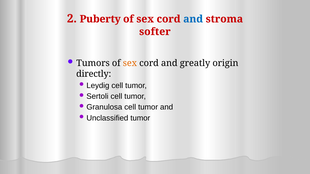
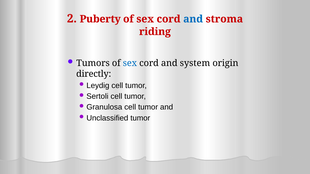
softer: softer -> riding
sex at (130, 63) colour: orange -> blue
greatly: greatly -> system
